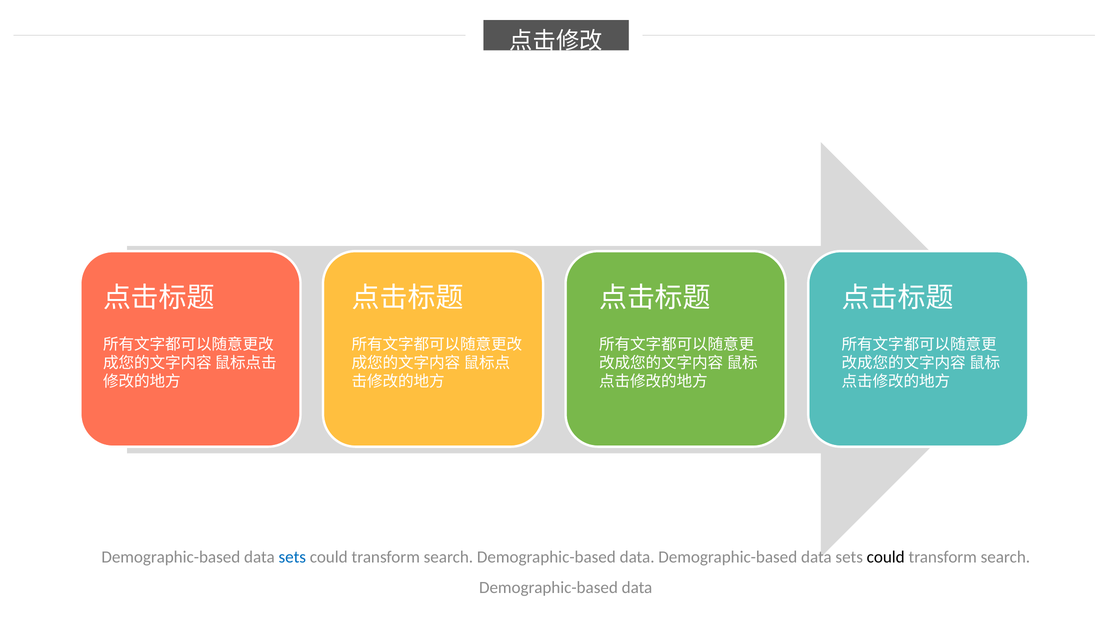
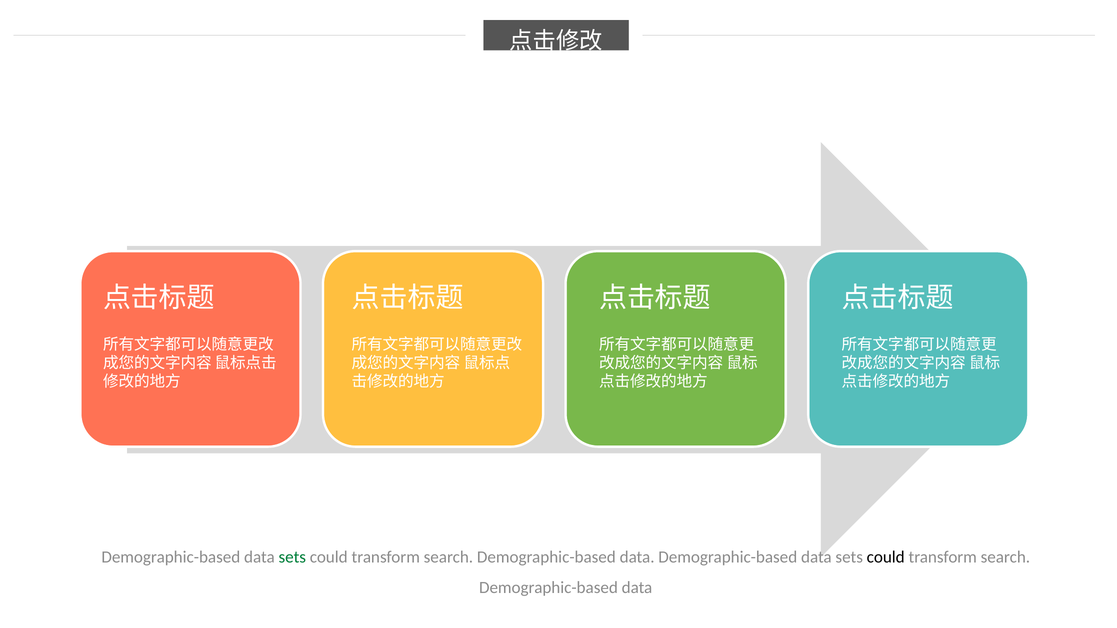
sets at (292, 557) colour: blue -> green
